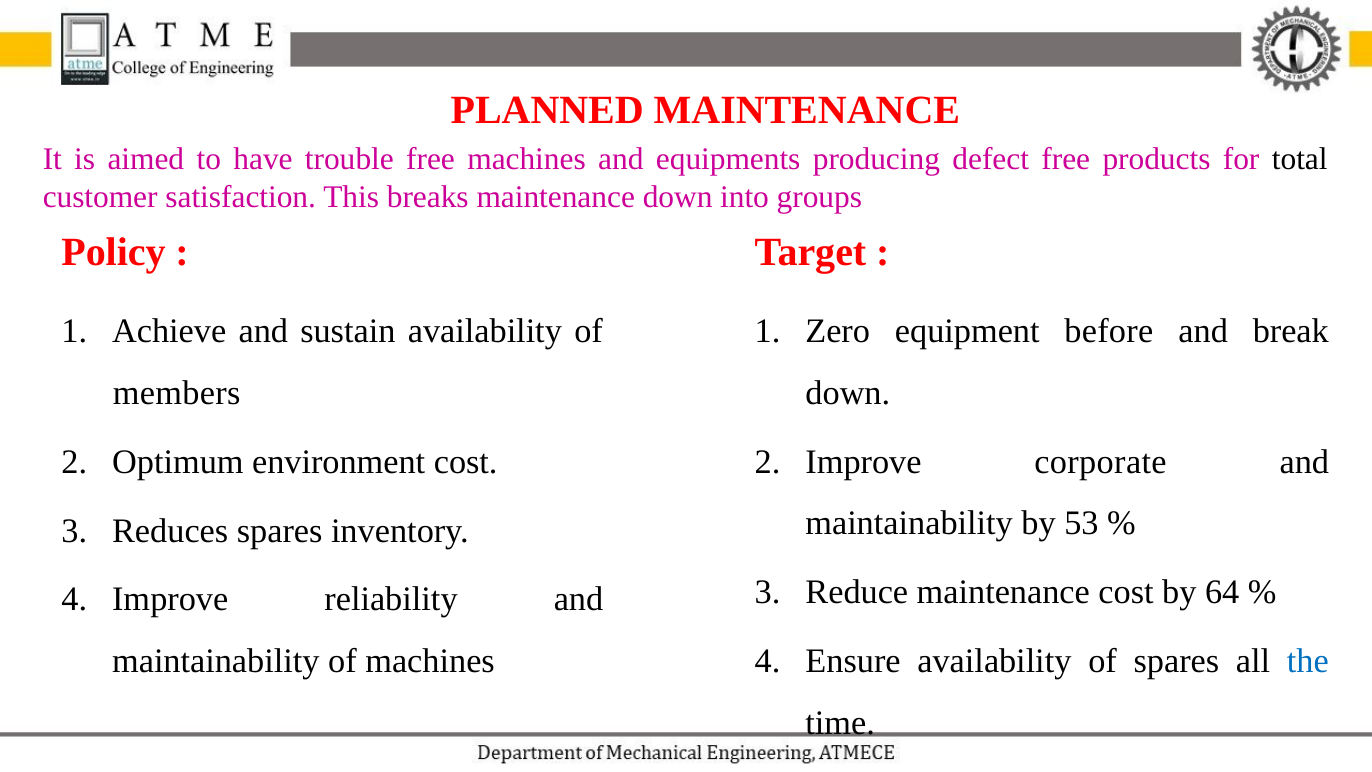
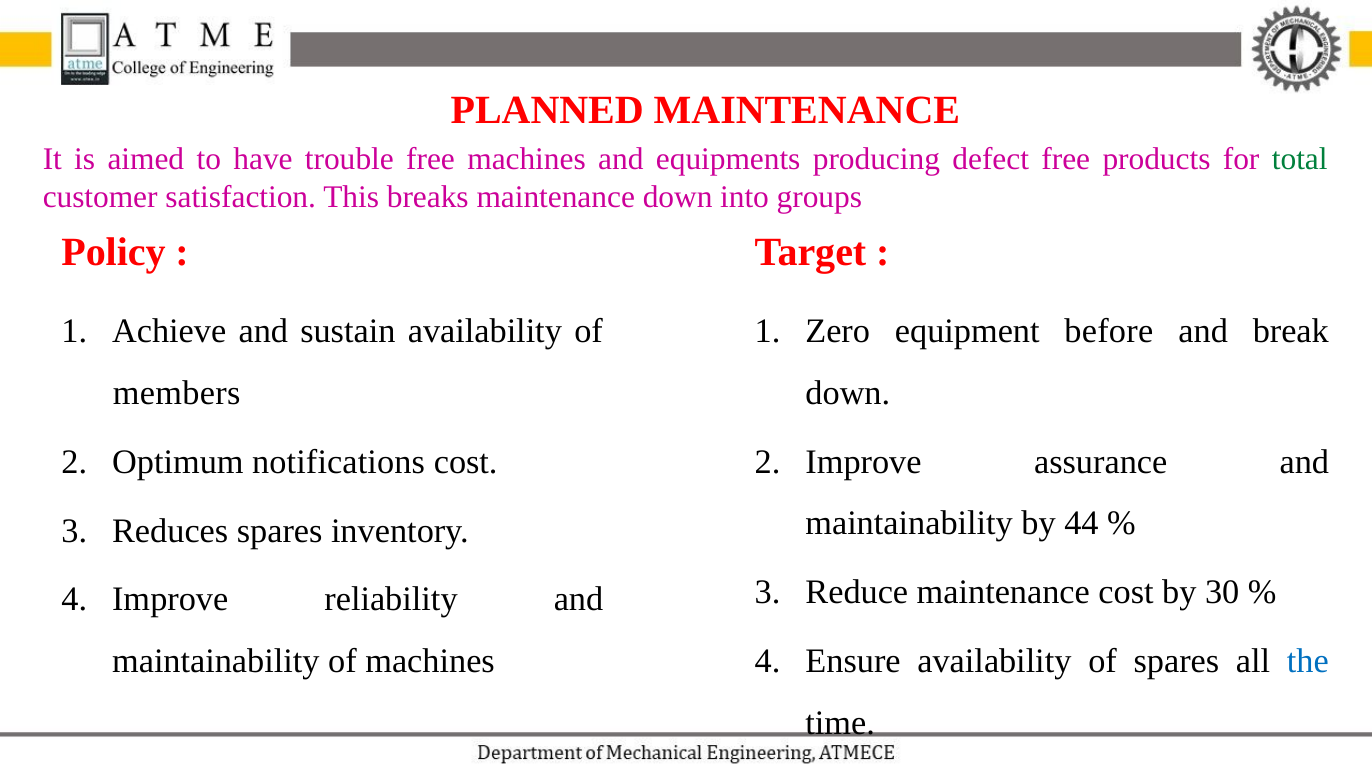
total colour: black -> green
environment: environment -> notifications
corporate: corporate -> assurance
53: 53 -> 44
64: 64 -> 30
